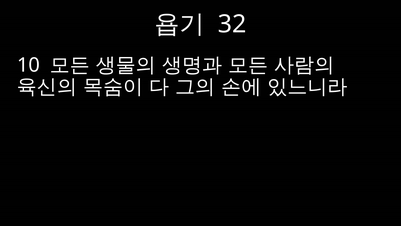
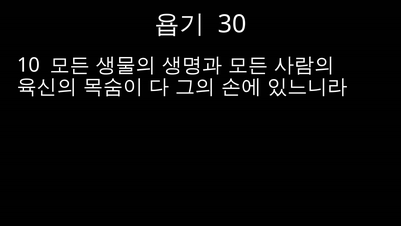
32: 32 -> 30
